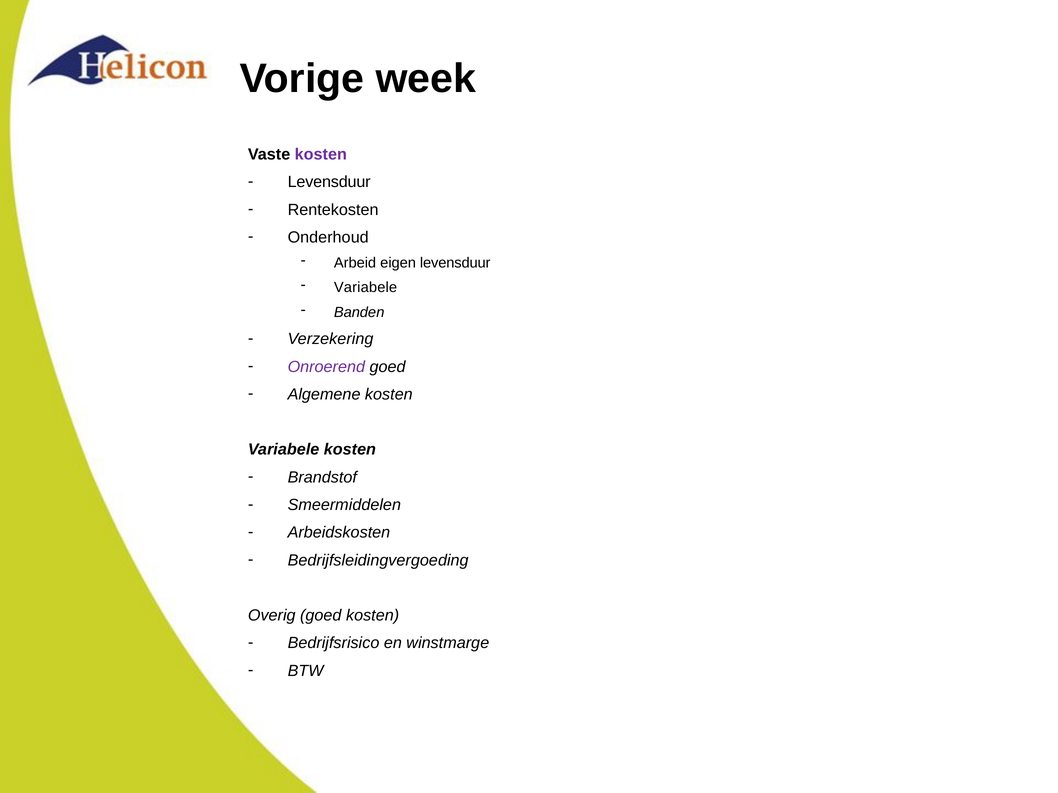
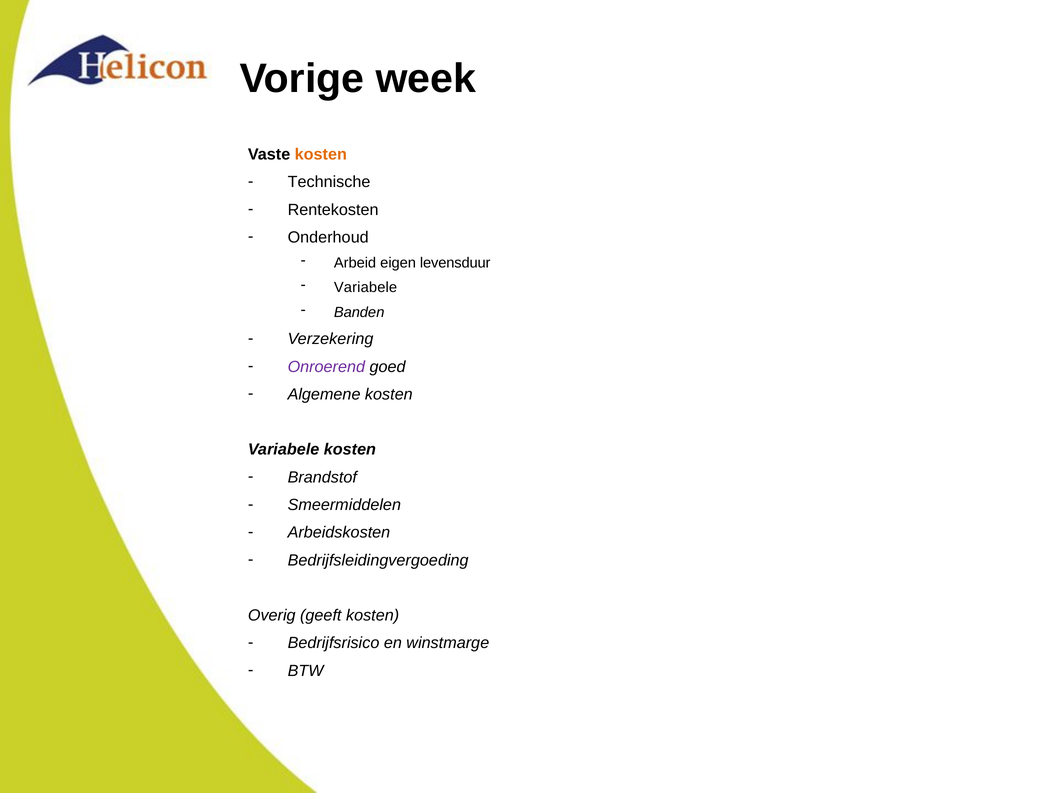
kosten at (321, 155) colour: purple -> orange
Levensduur at (329, 182): Levensduur -> Technische
Overig goed: goed -> geeft
